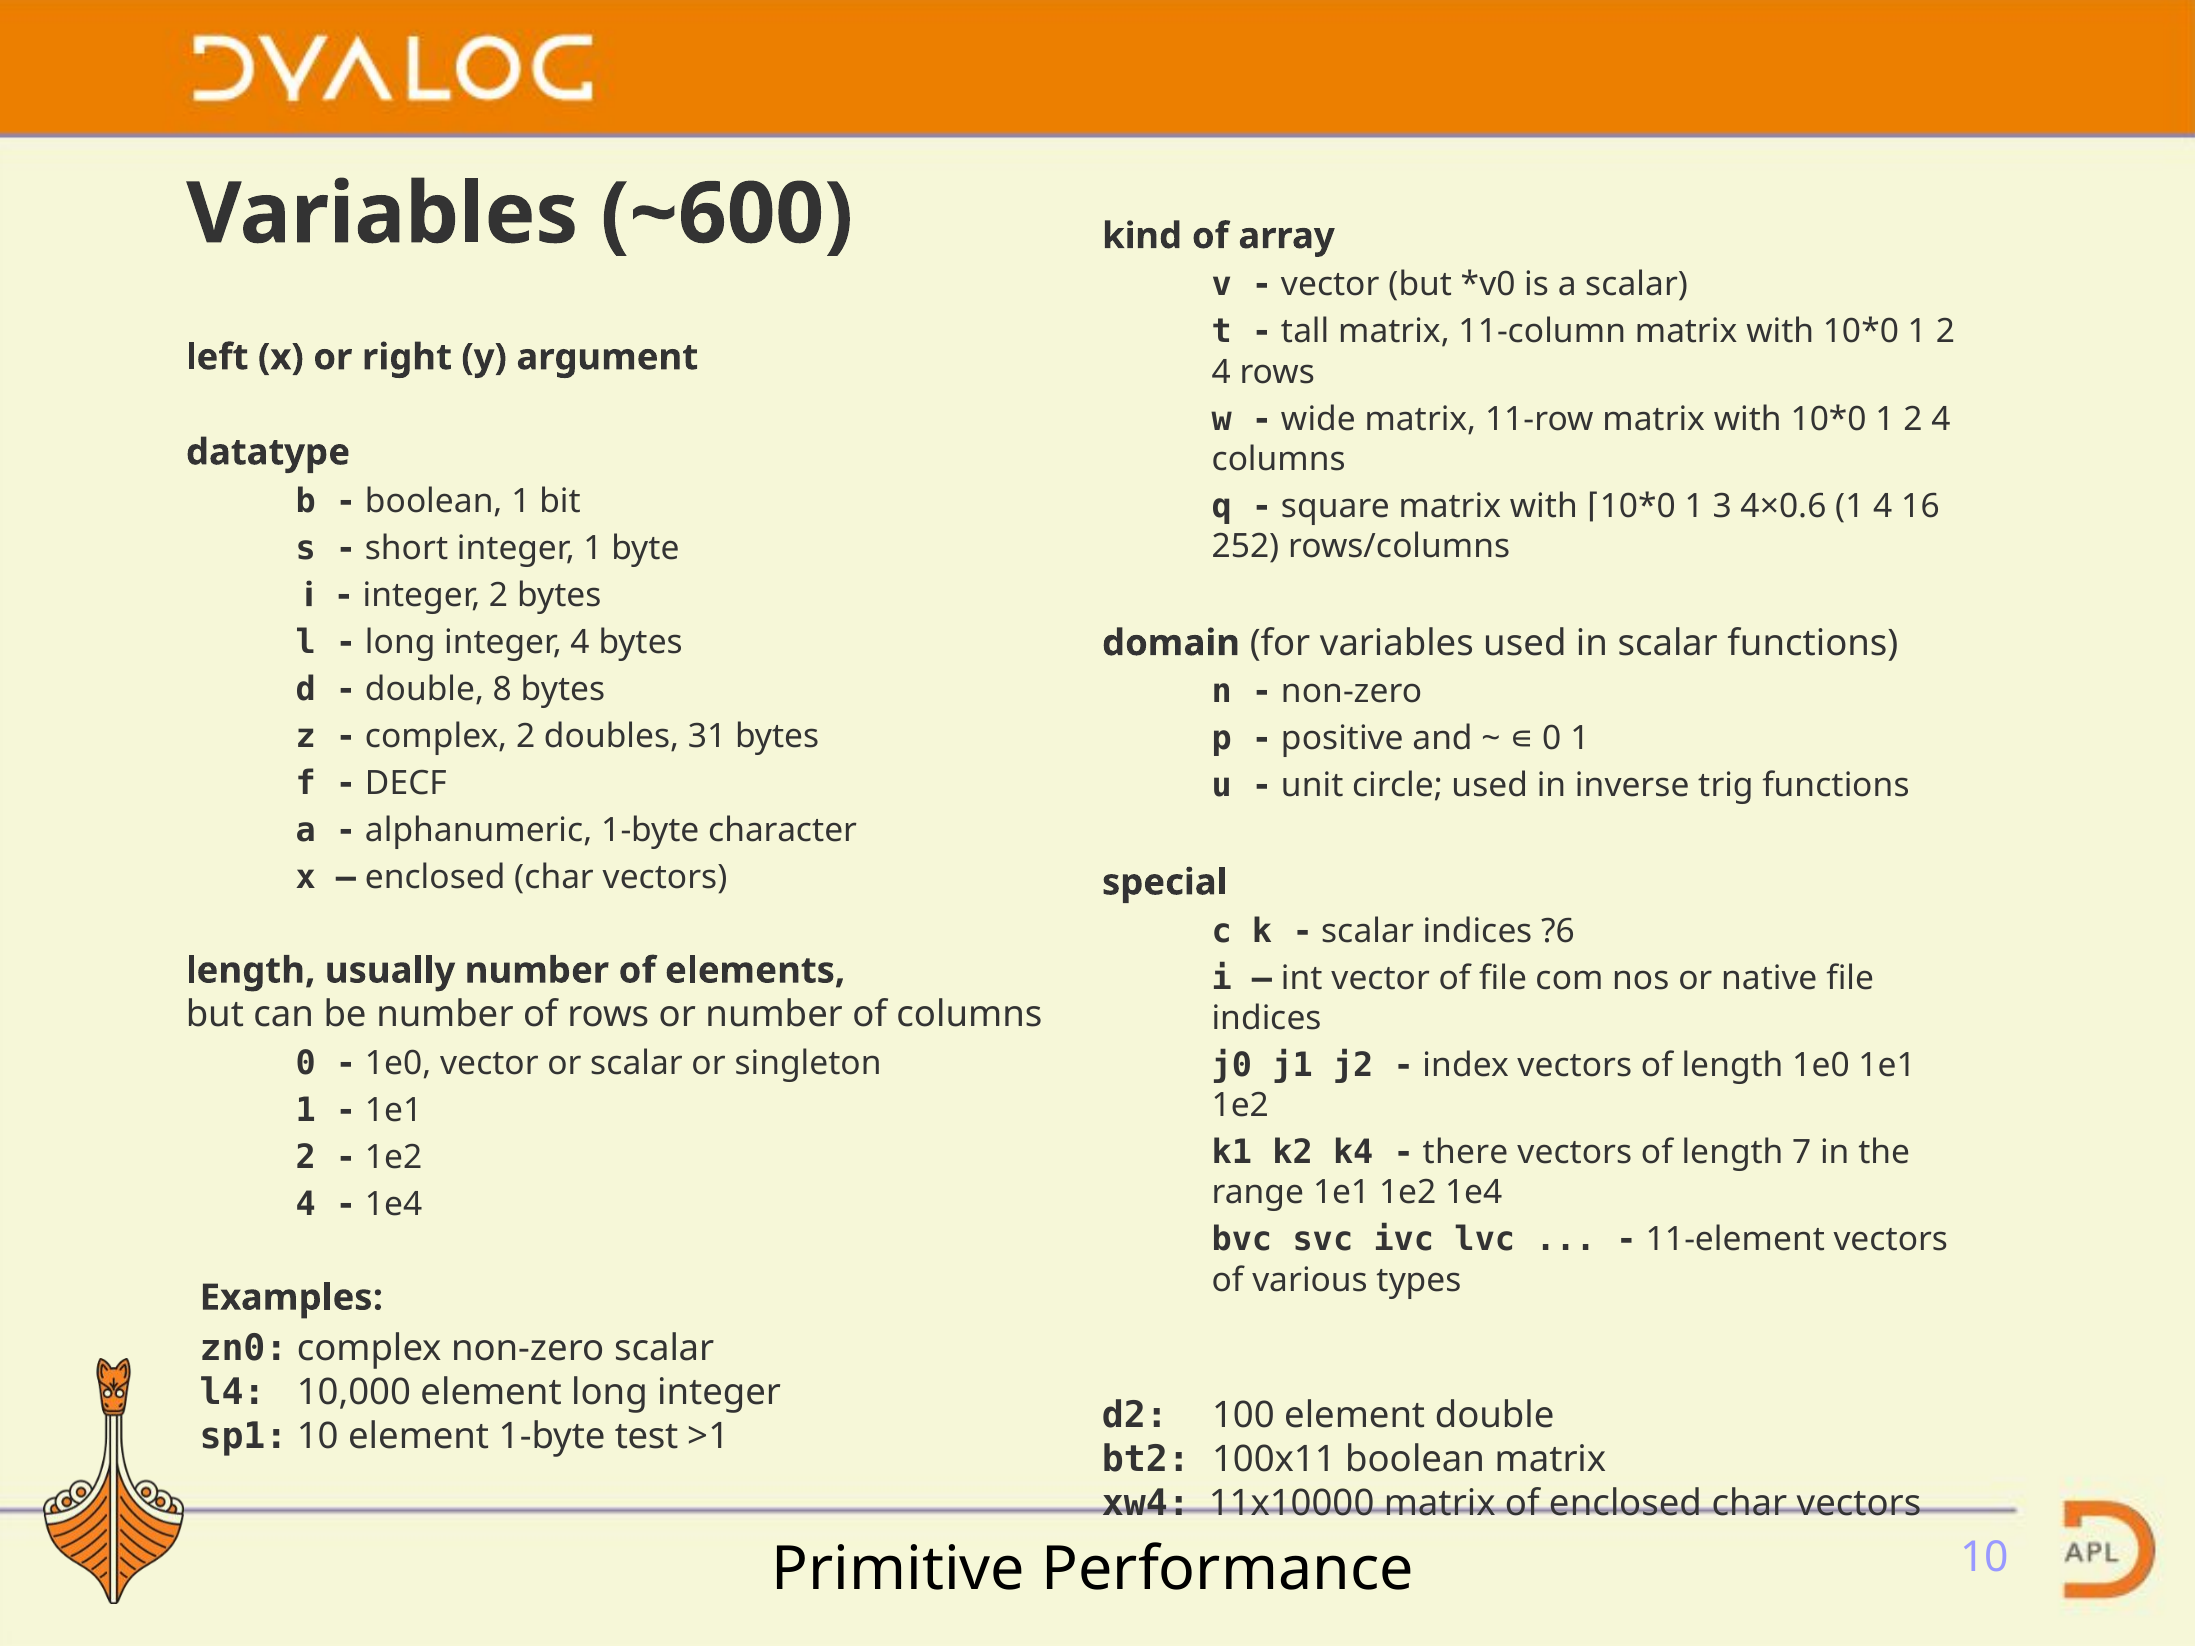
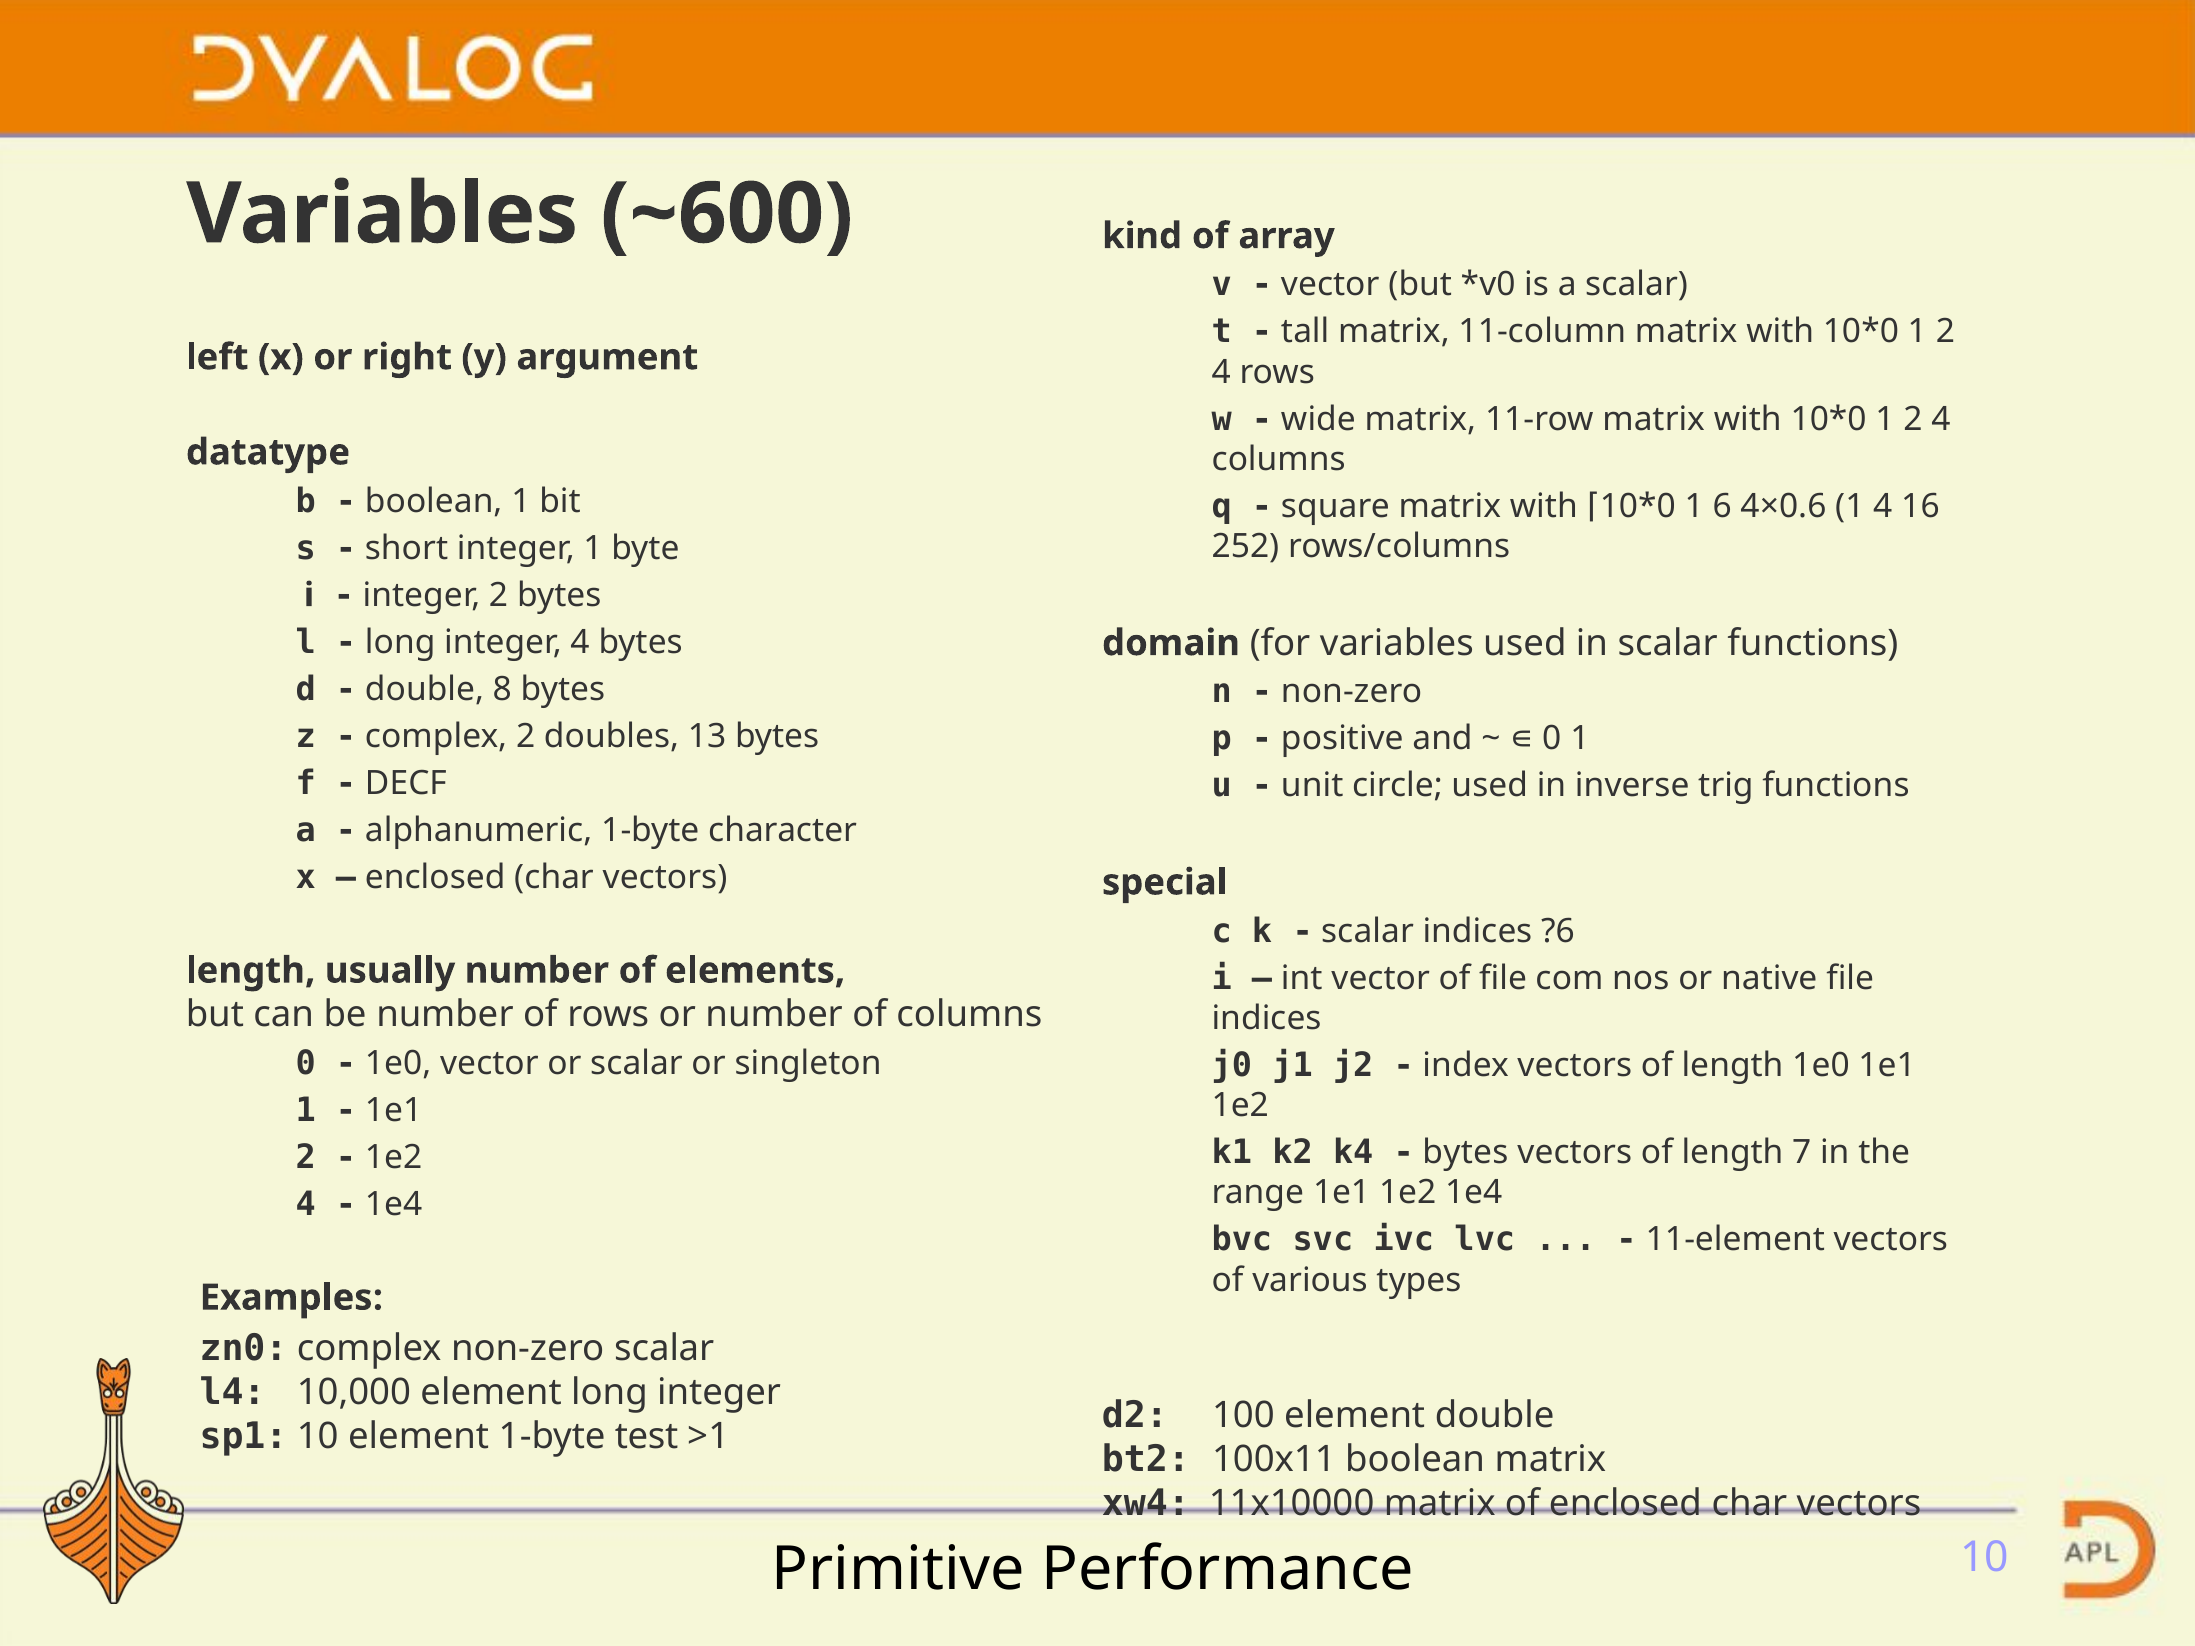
3: 3 -> 6
31: 31 -> 13
there at (1465, 1153): there -> bytes
